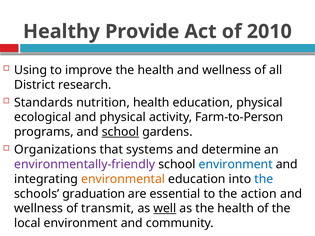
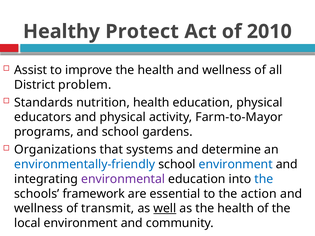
Provide: Provide -> Protect
Using: Using -> Assist
research: research -> problem
ecological: ecological -> educators
Farm-to-Person: Farm-to-Person -> Farm-to-Mayor
school at (120, 132) underline: present -> none
environmentally-friendly colour: purple -> blue
environmental colour: orange -> purple
graduation: graduation -> framework
